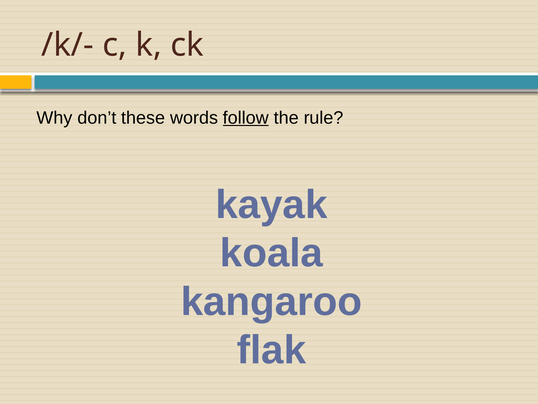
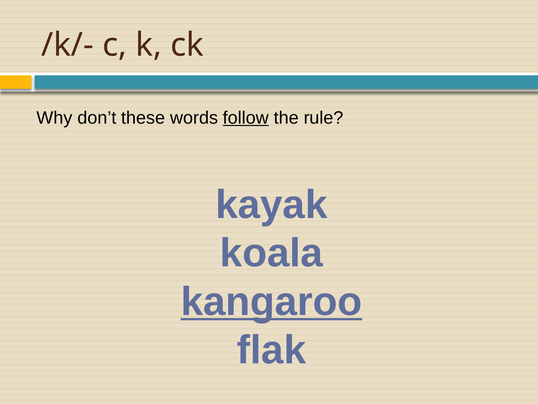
kangaroo underline: none -> present
